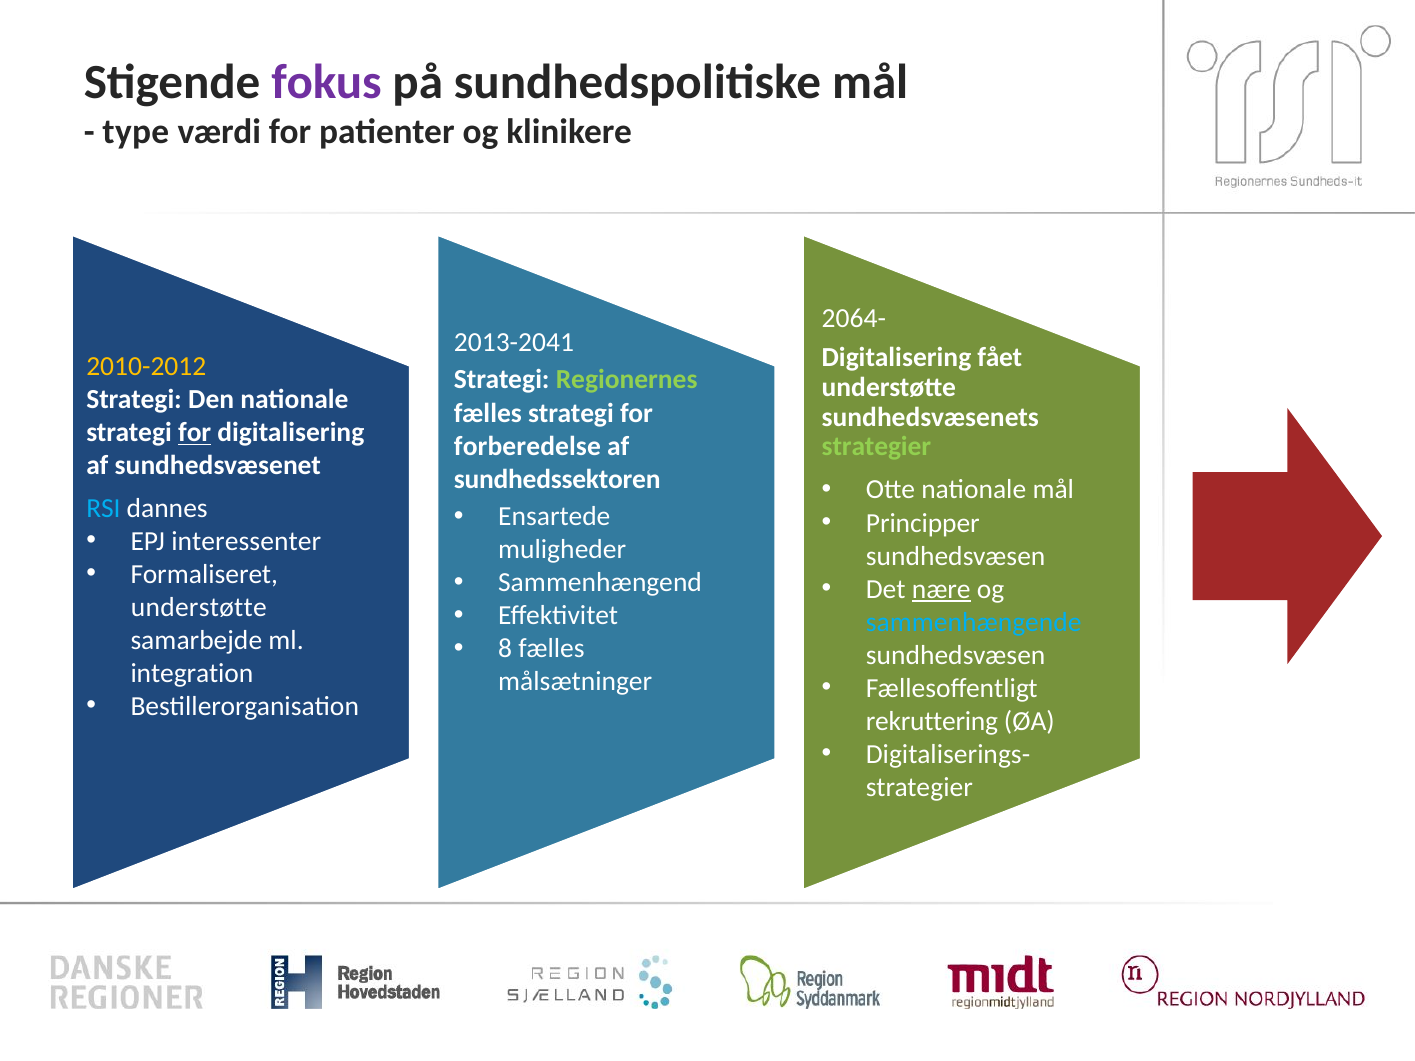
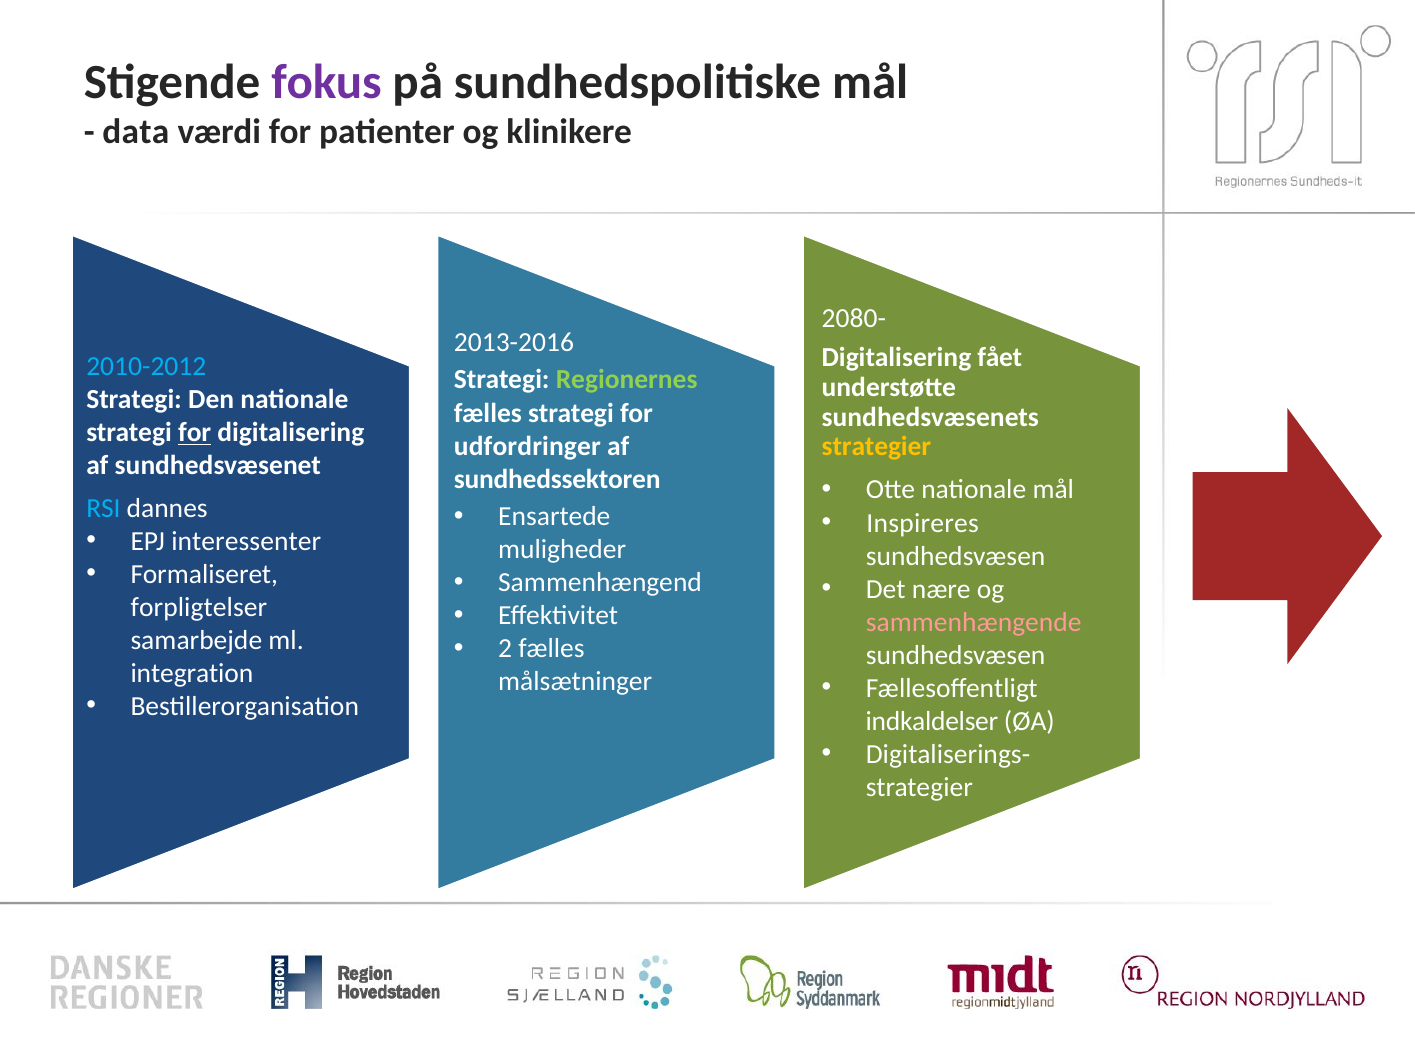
type: type -> data
2064-: 2064- -> 2080-
2013-2041: 2013-2041 -> 2013-2016
2010-2012 colour: yellow -> light blue
forberedelse: forberedelse -> udfordringer
strategier at (876, 447) colour: light green -> yellow
Principper: Principper -> Inspireres
nære underline: present -> none
understøtte at (199, 607): understøtte -> forpligtelser
sammenhængende colour: light blue -> pink
8: 8 -> 2
rekruttering: rekruttering -> indkaldelser
